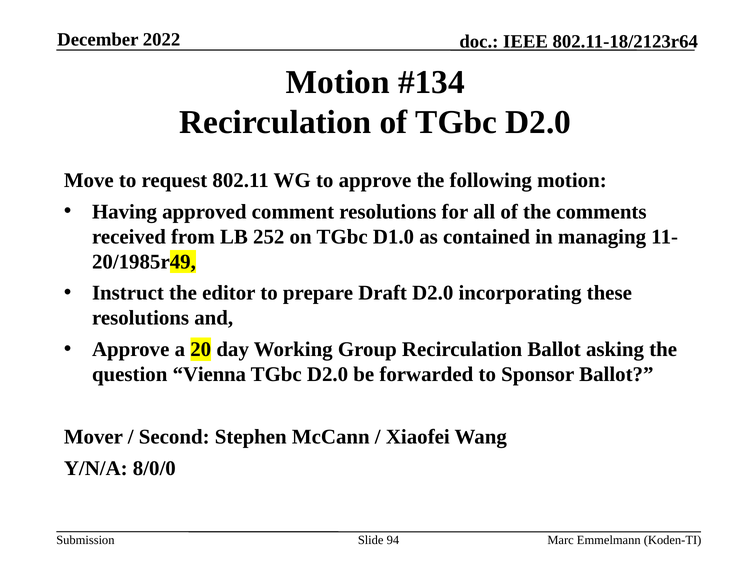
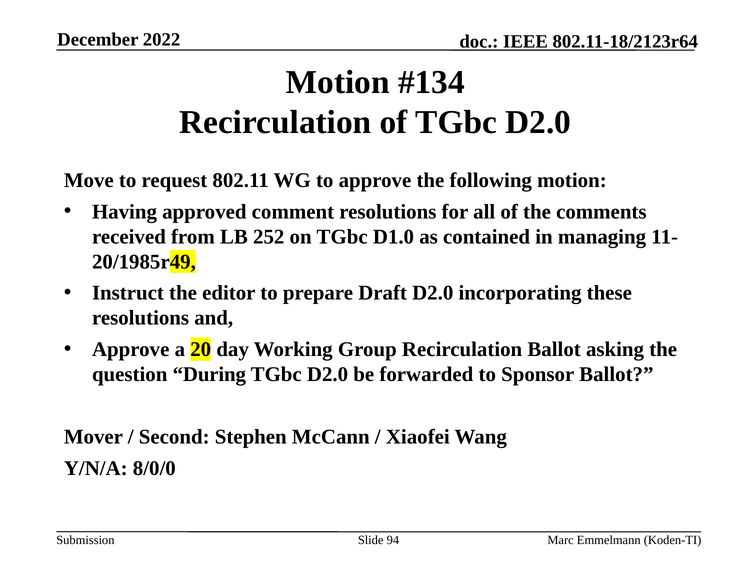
Vienna: Vienna -> During
